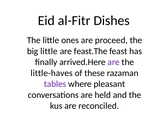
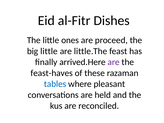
feast.The: feast.The -> little.The
little-haves: little-haves -> feast-haves
tables colour: purple -> blue
